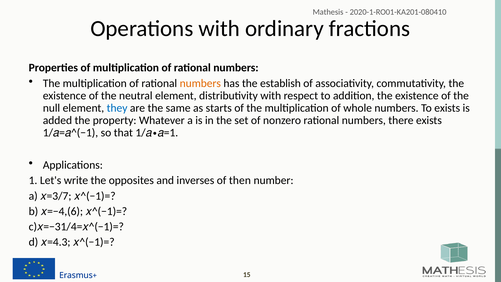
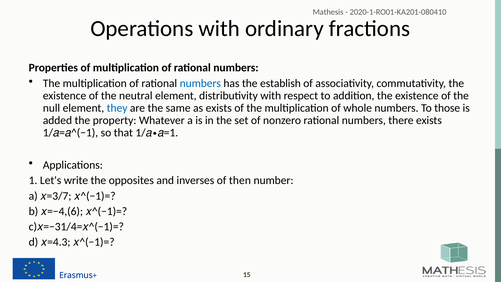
numbers at (200, 83) colour: orange -> blue
as starts: starts -> exists
To exists: exists -> those
